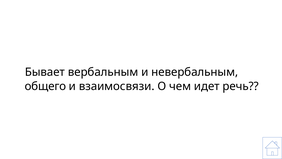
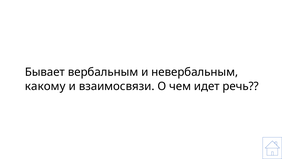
общего: общего -> какому
